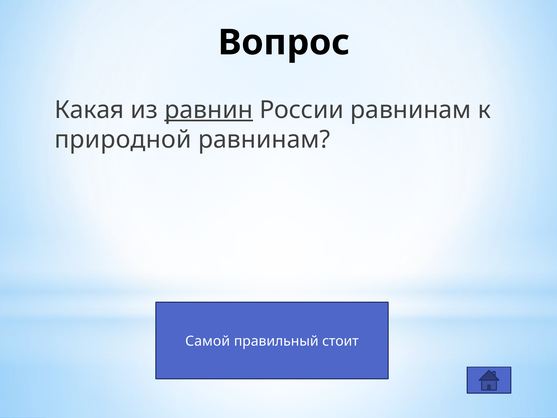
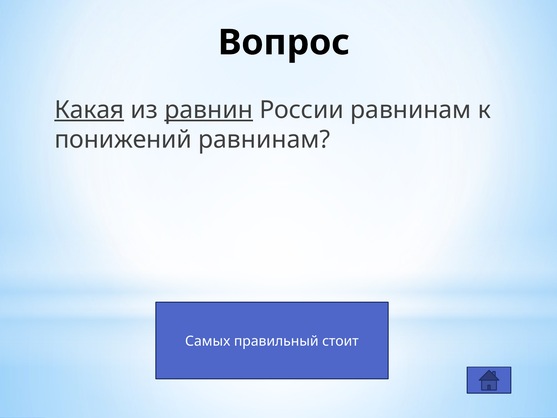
Какая underline: none -> present
природной: природной -> понижений
Самой: Самой -> Самых
